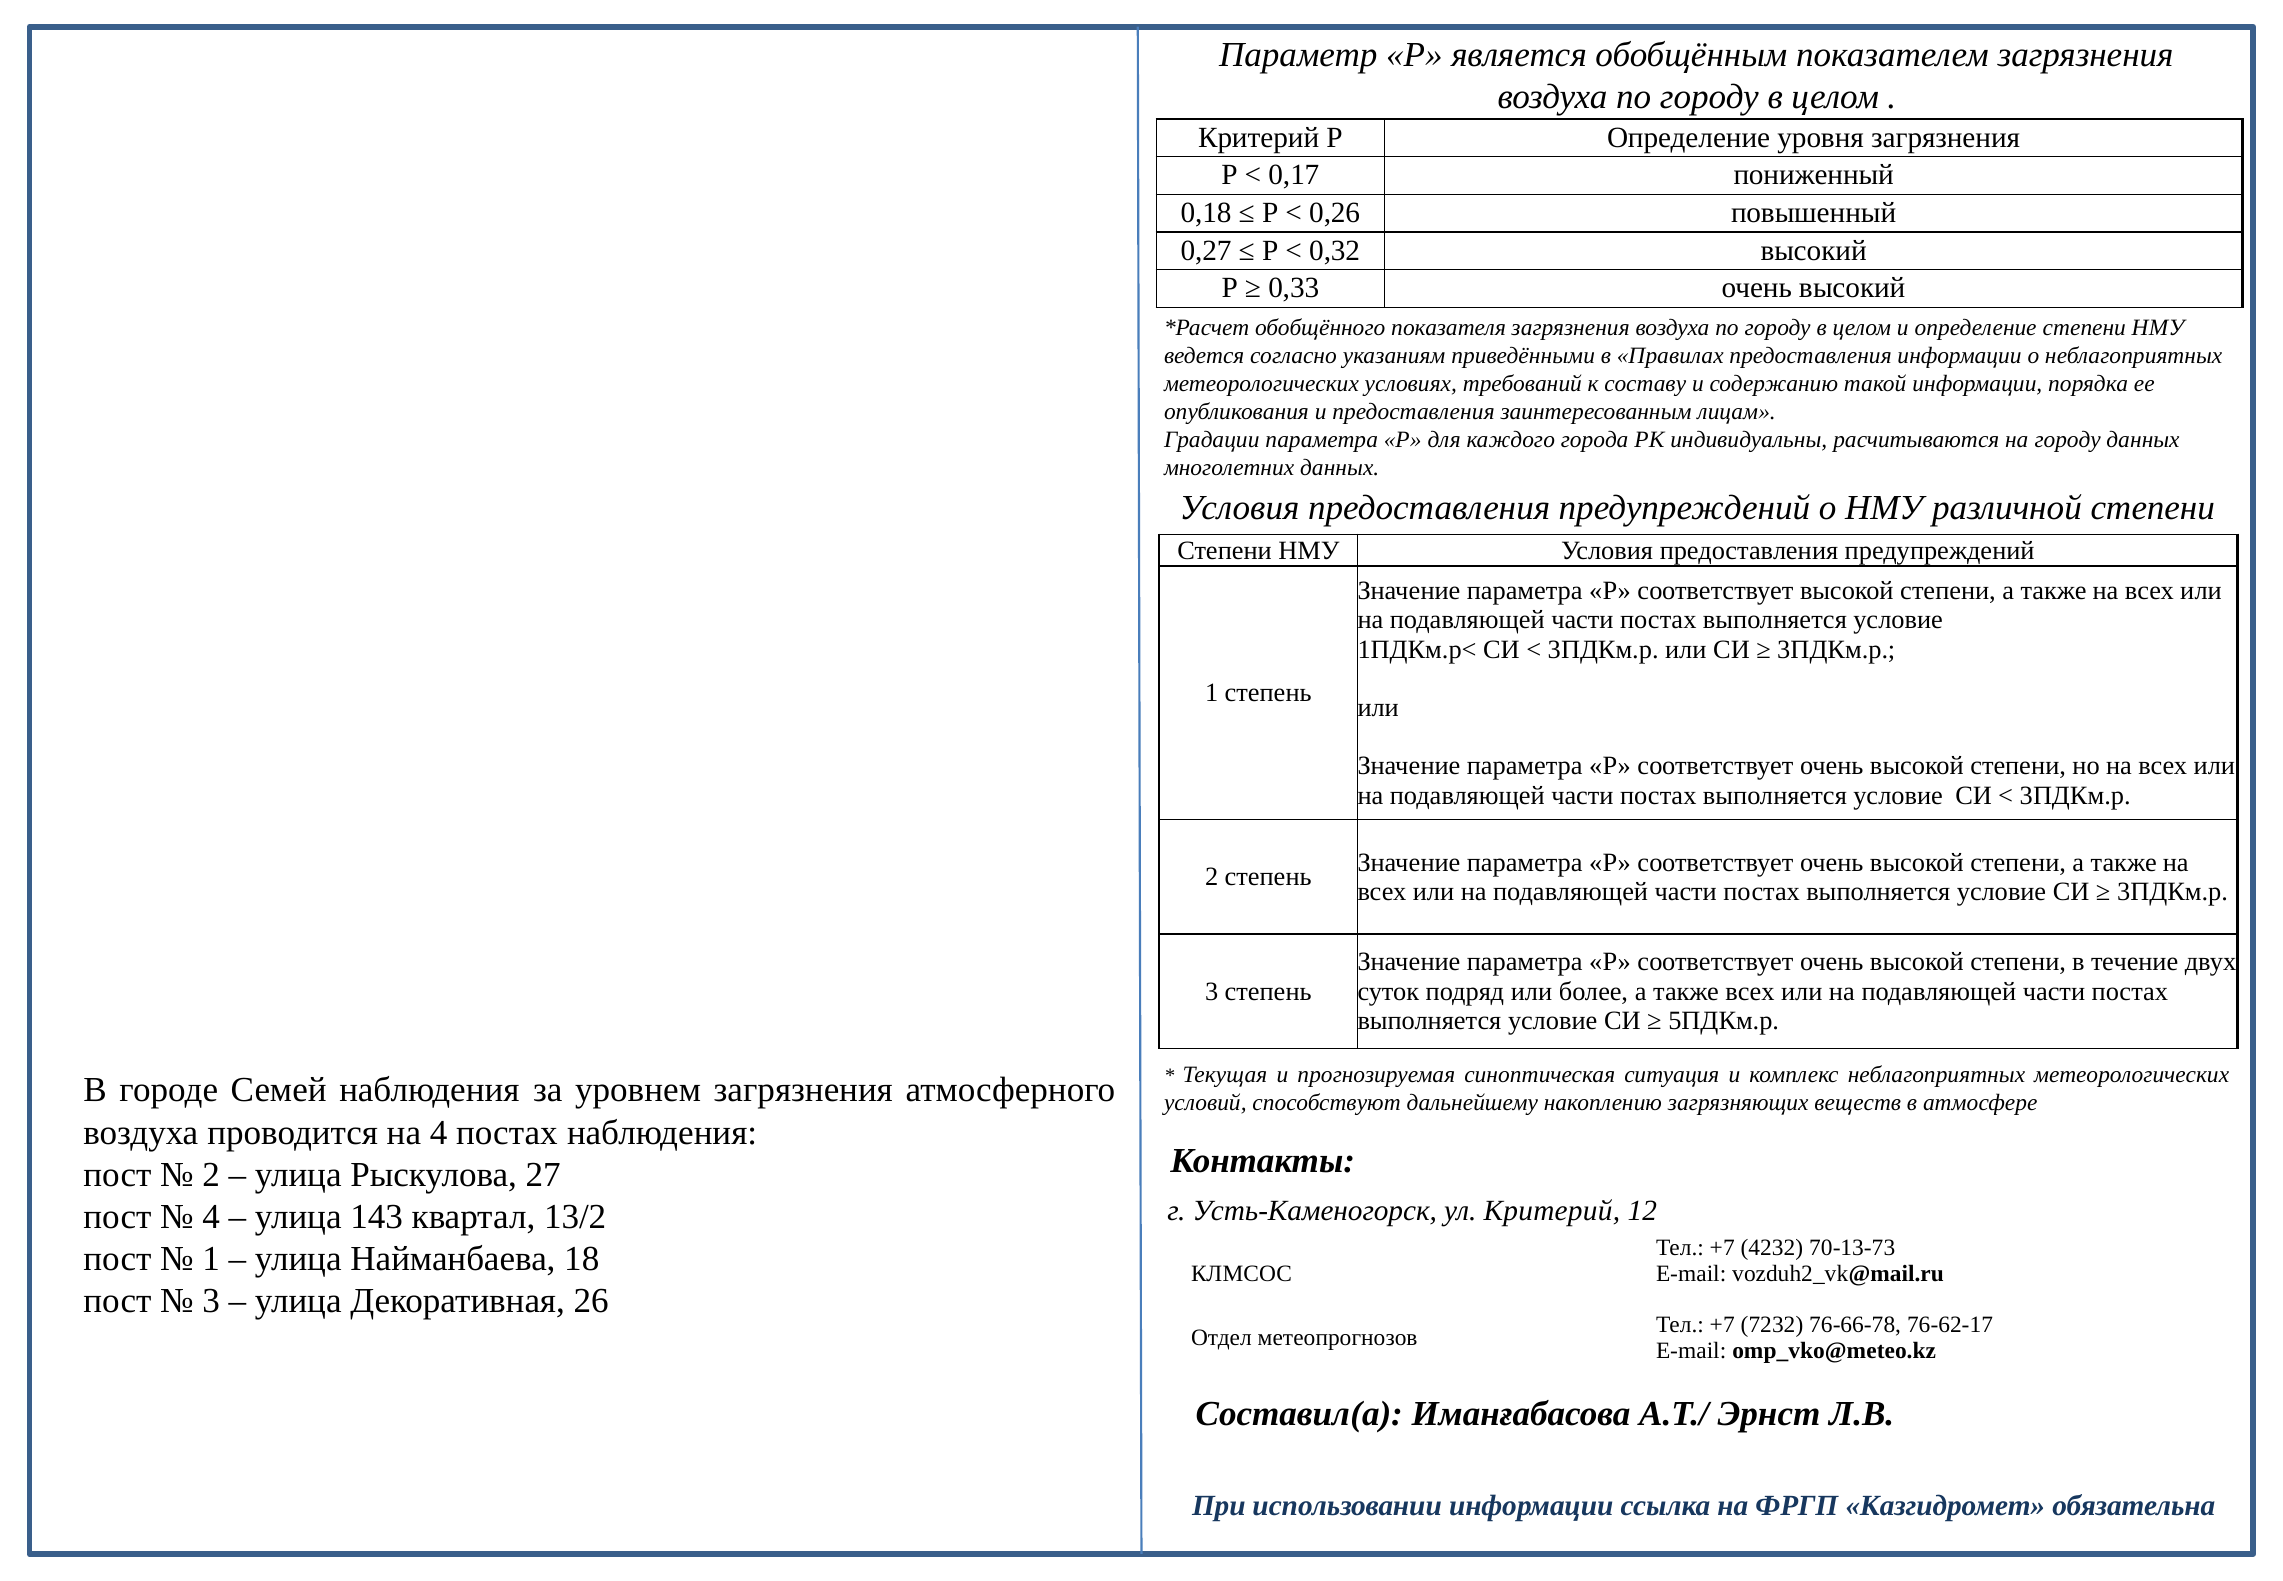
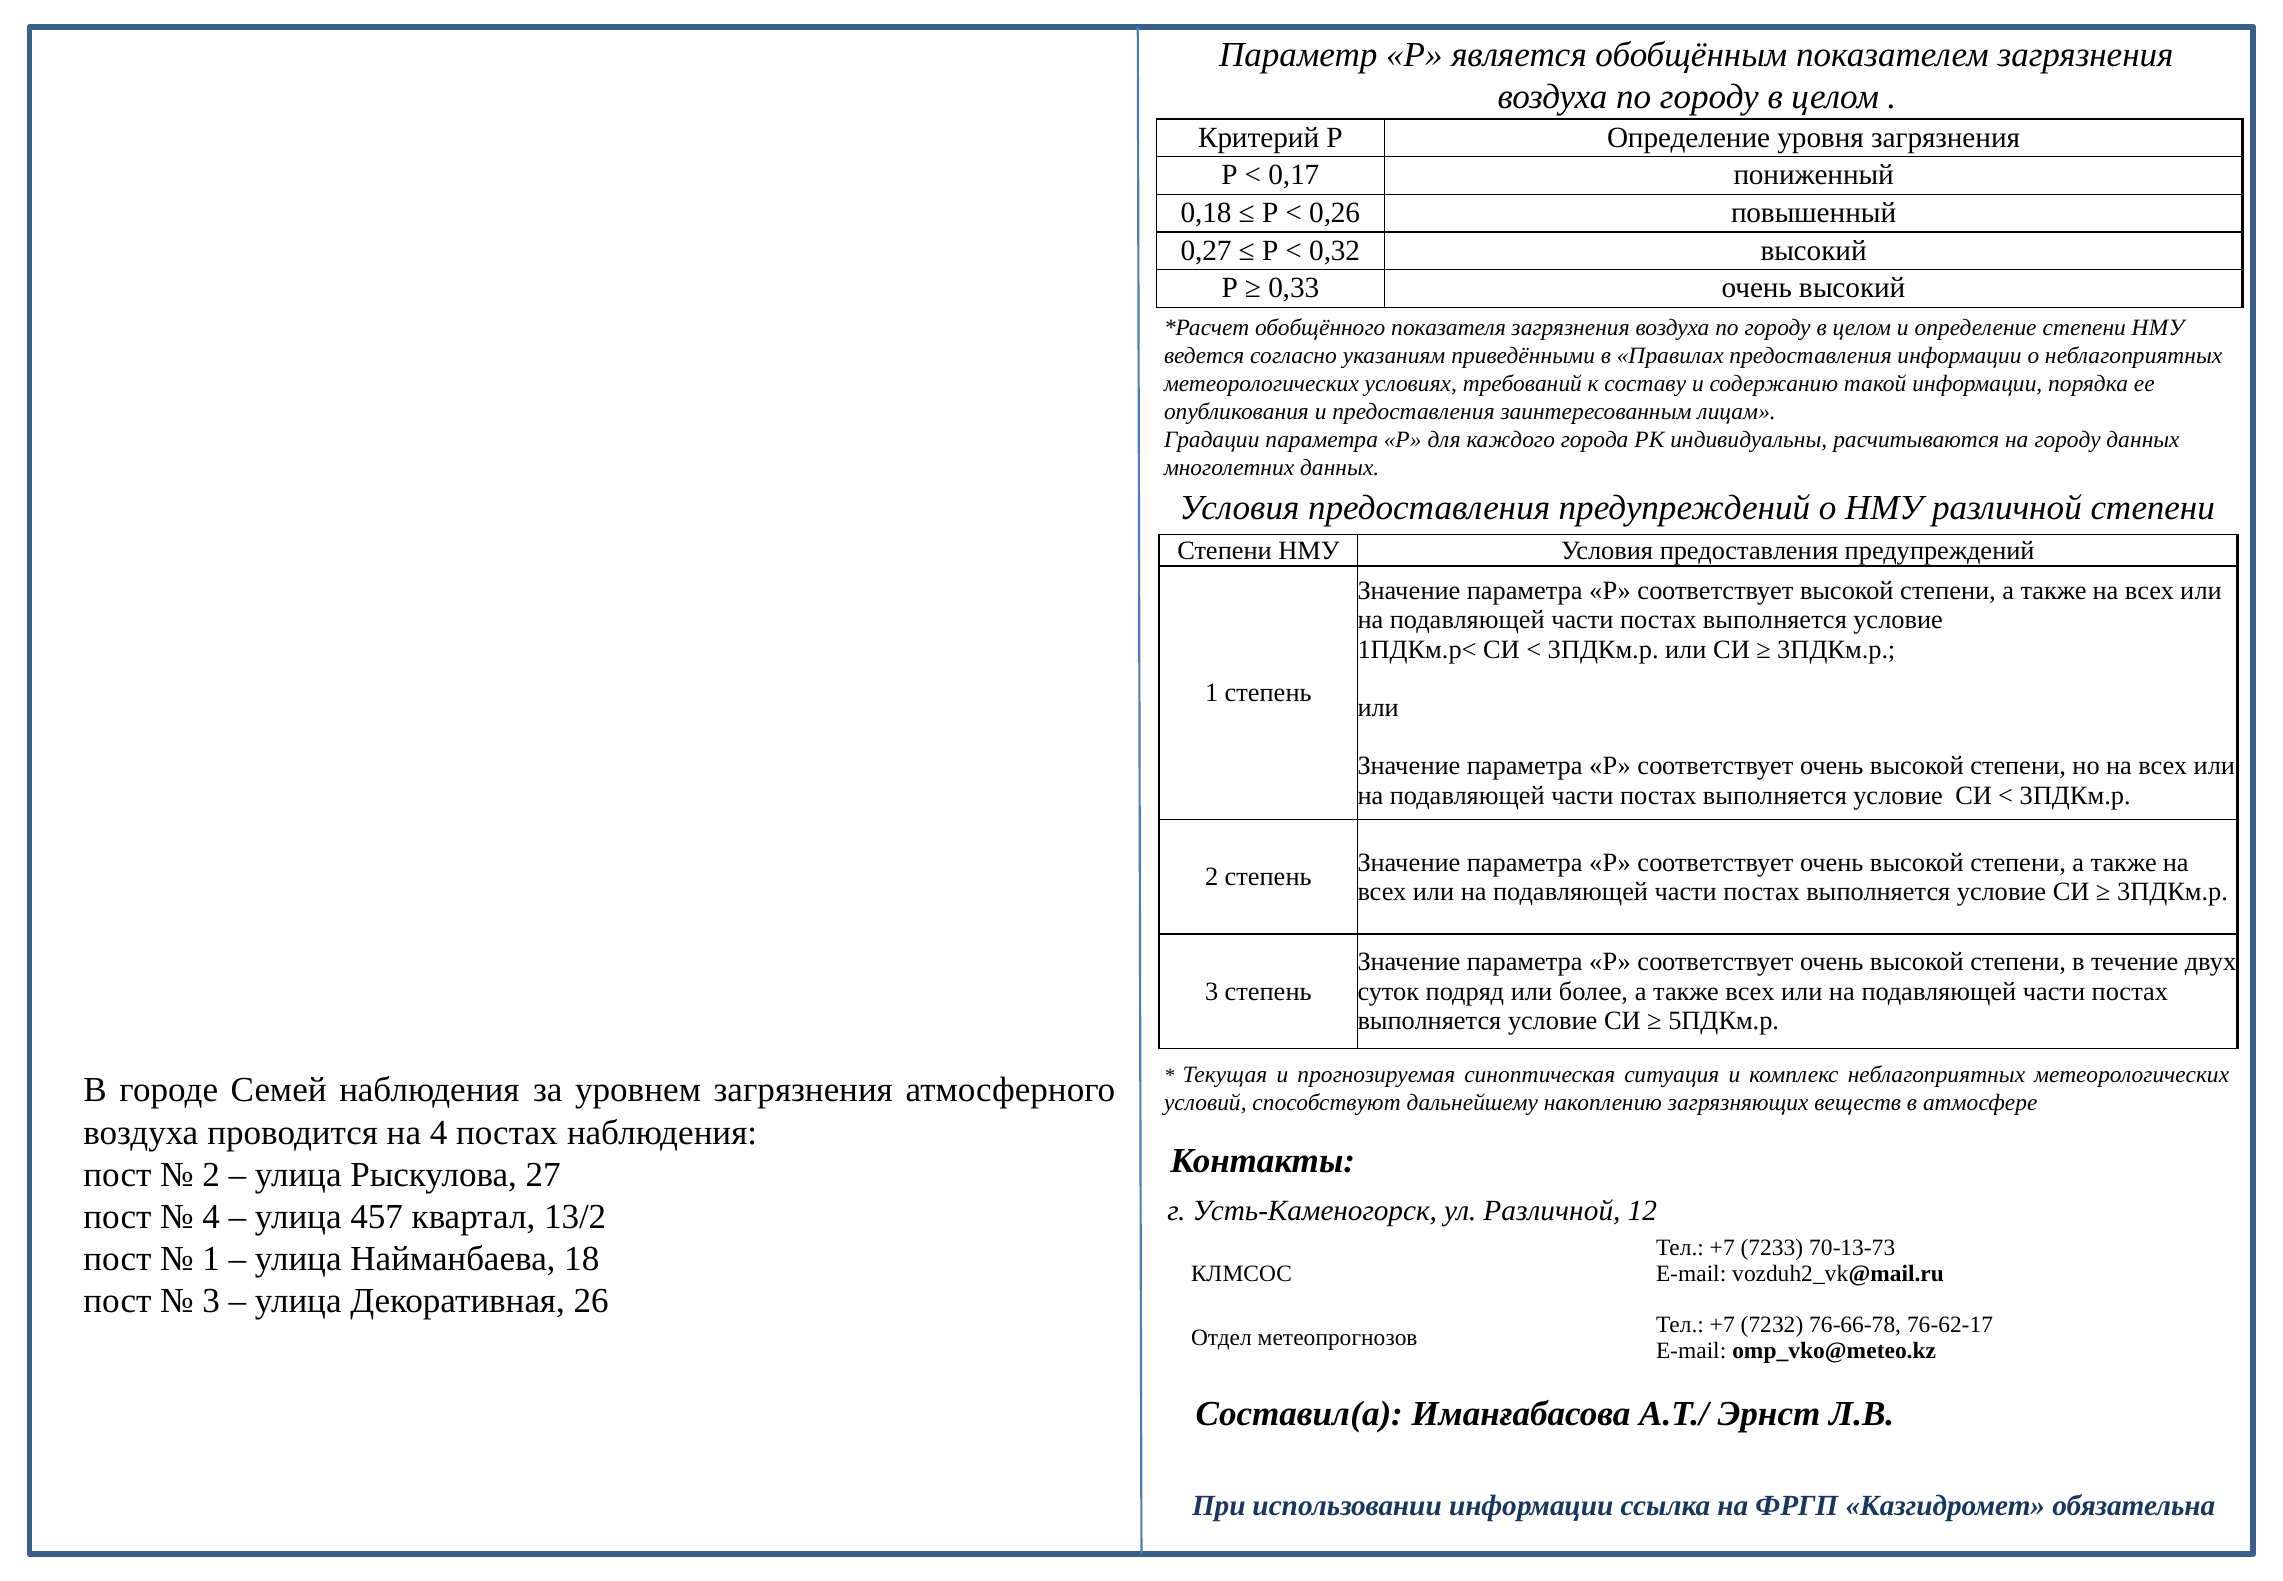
ул Критерий: Критерий -> Различной
143: 143 -> 457
4232: 4232 -> 7233
